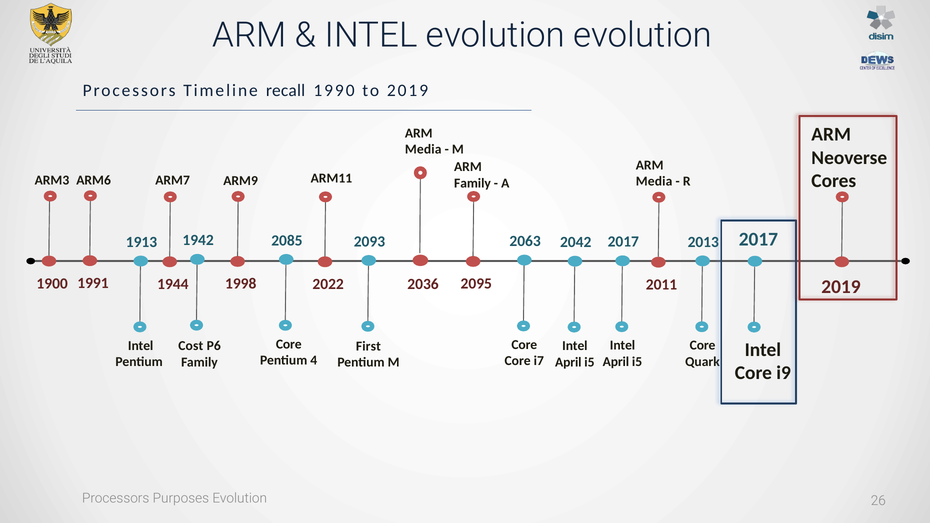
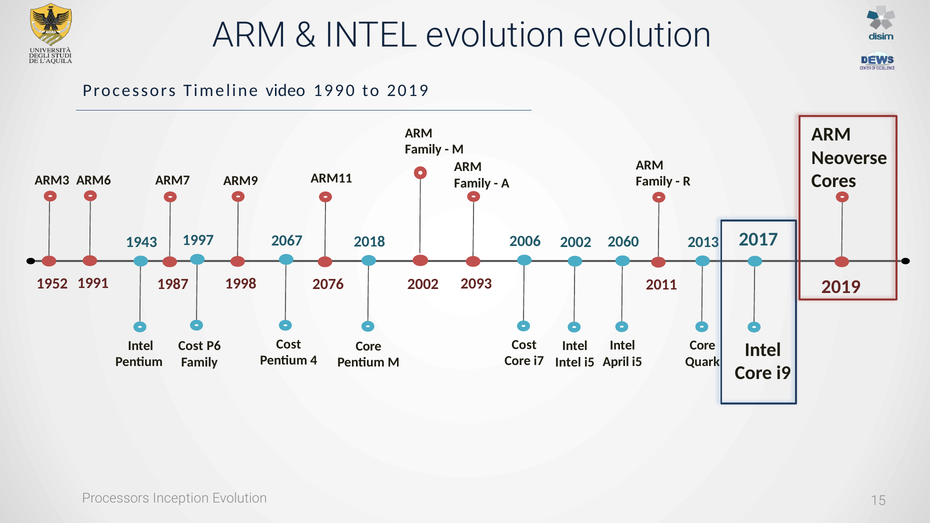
recall: recall -> video
Media at (423, 150): Media -> Family
Media at (654, 181): Media -> Family
1942: 1942 -> 1997
2085: 2085 -> 2067
2063: 2063 -> 2006
2093: 2093 -> 2018
2017 at (623, 242): 2017 -> 2060
1913: 1913 -> 1943
2042 at (576, 242): 2042 -> 2002
1900: 1900 -> 1952
2095: 2095 -> 2093
2036 at (423, 284): 2036 -> 2002
1944: 1944 -> 1987
2022: 2022 -> 2076
Core at (289, 344): Core -> Cost
Core at (524, 345): Core -> Cost
First at (368, 346): First -> Core
April at (568, 362): April -> Intel
Purposes: Purposes -> Inception
26: 26 -> 15
